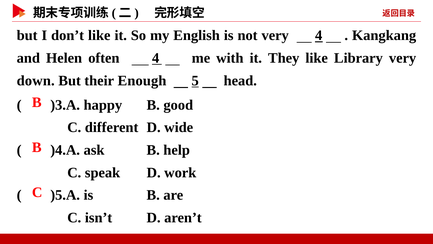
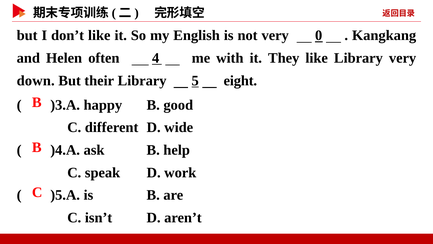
very 4: 4 -> 0
their Enough: Enough -> Library
head: head -> eight
